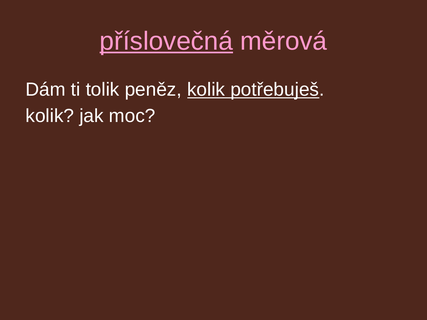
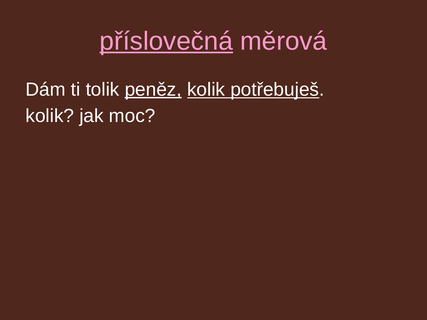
peněz underline: none -> present
